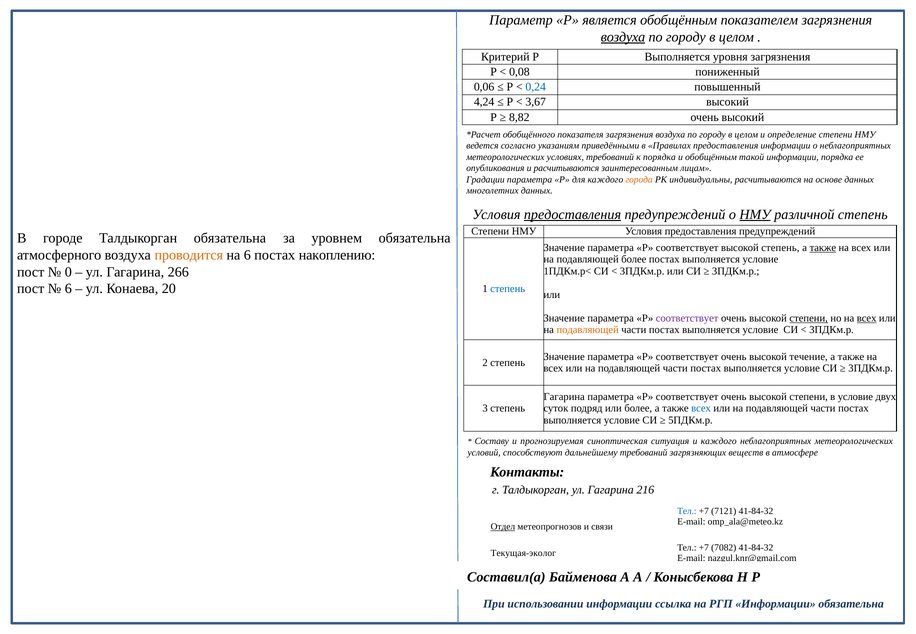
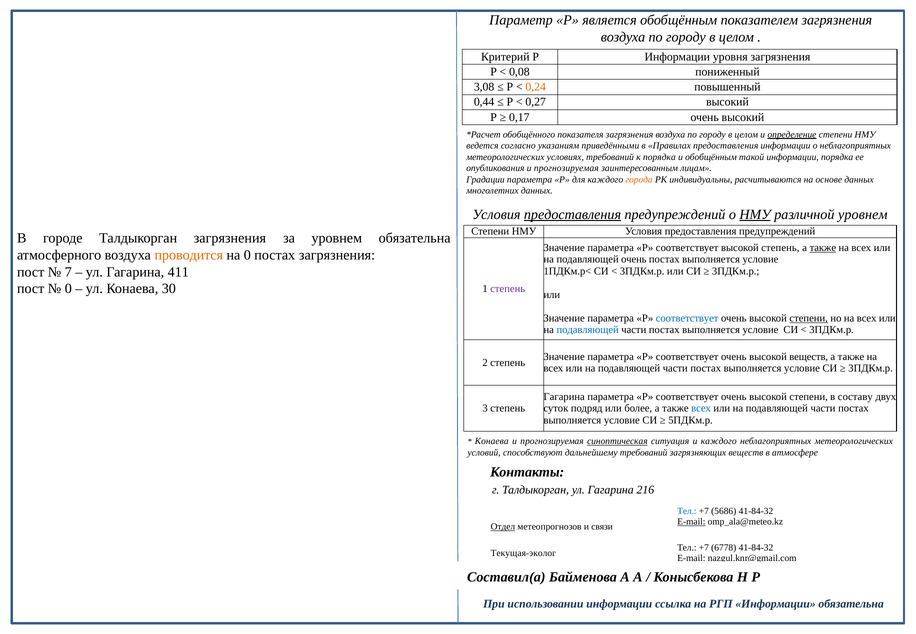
воздуха at (623, 37) underline: present -> none
Р Выполняется: Выполняется -> Информации
0,06: 0,06 -> 3,08
0,24 colour: blue -> orange
4,24: 4,24 -> 0,44
3,67: 3,67 -> 0,27
8,82: 8,82 -> 0,17
определение underline: none -> present
опубликования и расчитываются: расчитываются -> прогнозируемая
различной степень: степень -> уровнем
Талдыкорган обязательна: обязательна -> загрязнения
на 6: 6 -> 0
постах накоплению: накоплению -> загрязнения
подавляющей более: более -> очень
0: 0 -> 7
266: 266 -> 411
6 at (68, 289): 6 -> 0
20: 20 -> 30
степень at (508, 289) colour: blue -> purple
соответствует at (687, 318) colour: purple -> blue
всех at (867, 318) underline: present -> none
подавляющей at (588, 330) colour: orange -> blue
высокой течение: течение -> веществ
в условие: условие -> составу
Составу at (492, 441): Составу -> Конаева
синоптическая underline: none -> present
7121: 7121 -> 5686
E-mail at (691, 522) underline: none -> present
7082: 7082 -> 6778
